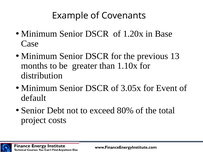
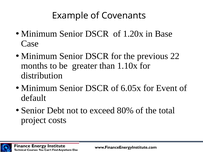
13: 13 -> 22
3.05x: 3.05x -> 6.05x
